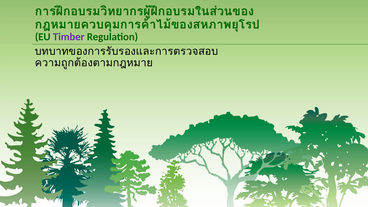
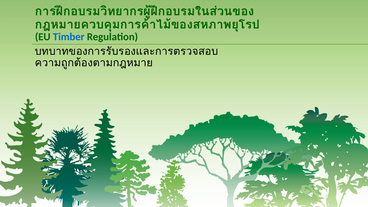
Timber colour: purple -> blue
